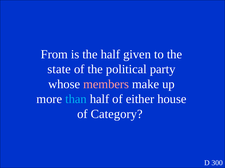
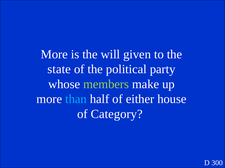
From at (54, 54): From -> More
the half: half -> will
members colour: pink -> light green
